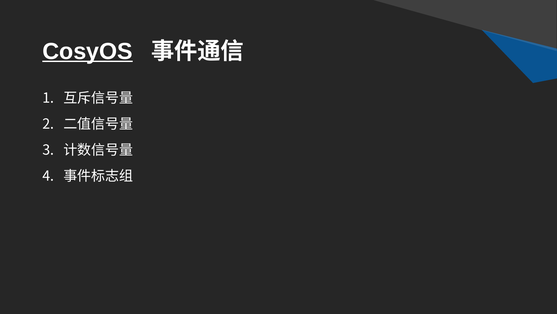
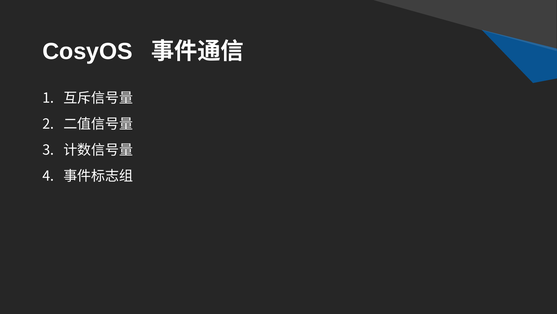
CosyOS underline: present -> none
